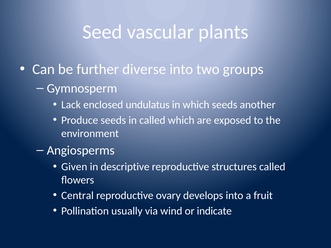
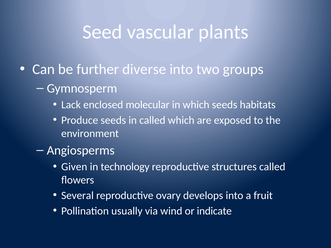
undulatus: undulatus -> molecular
another: another -> habitats
descriptive: descriptive -> technology
Central: Central -> Several
